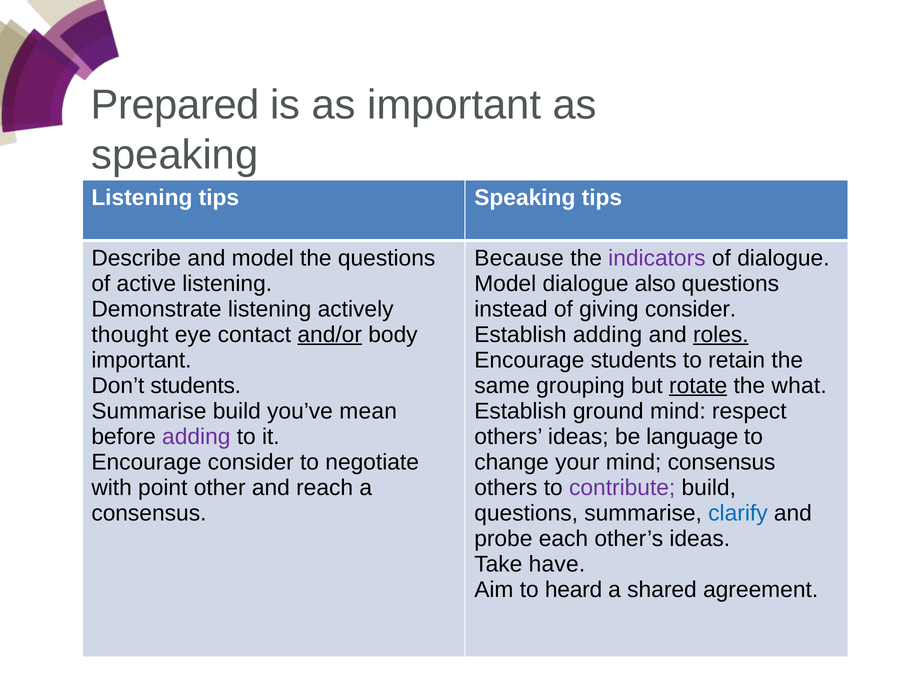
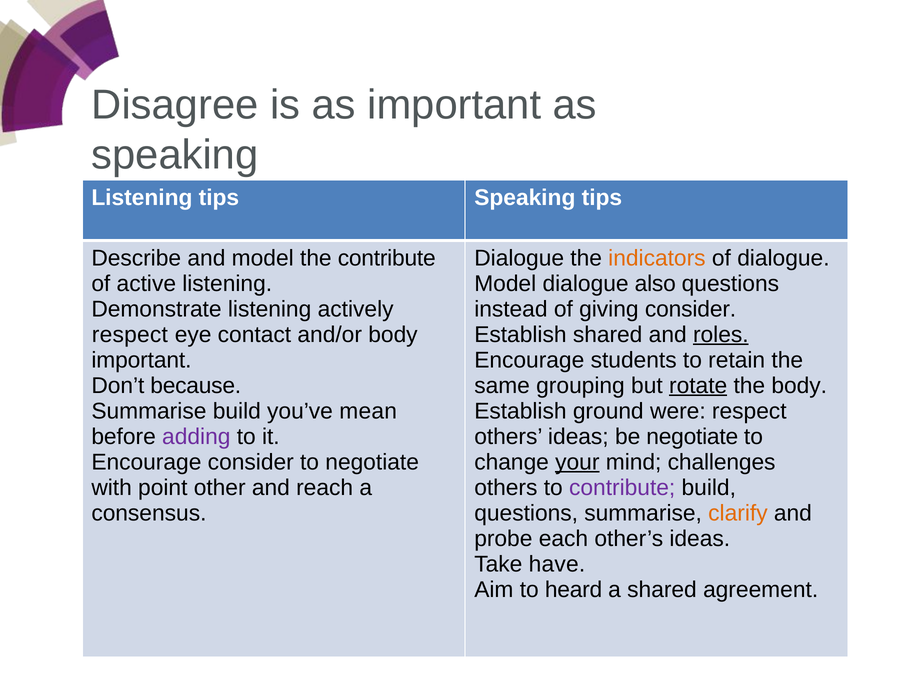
Prepared: Prepared -> Disagree
the questions: questions -> contribute
Because at (519, 258): Because -> Dialogue
indicators colour: purple -> orange
thought at (130, 335): thought -> respect
and/or underline: present -> none
Establish adding: adding -> shared
Don’t students: students -> because
the what: what -> body
ground mind: mind -> were
be language: language -> negotiate
your underline: none -> present
mind consensus: consensus -> challenges
clarify colour: blue -> orange
